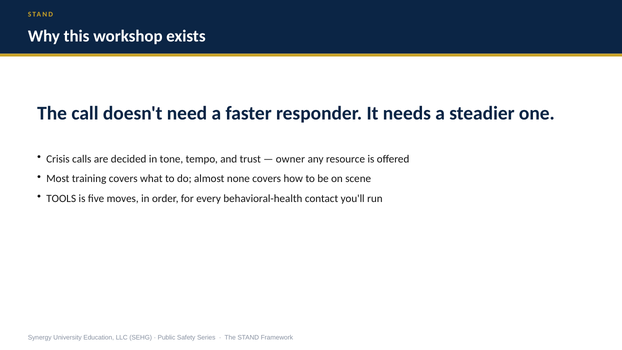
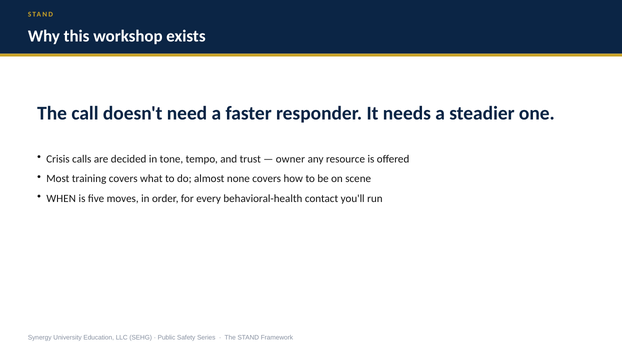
TOOLS: TOOLS -> WHEN
